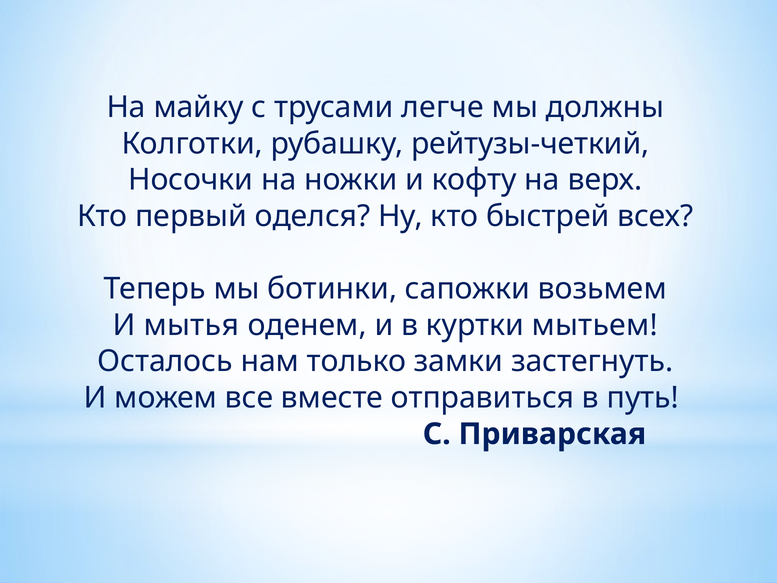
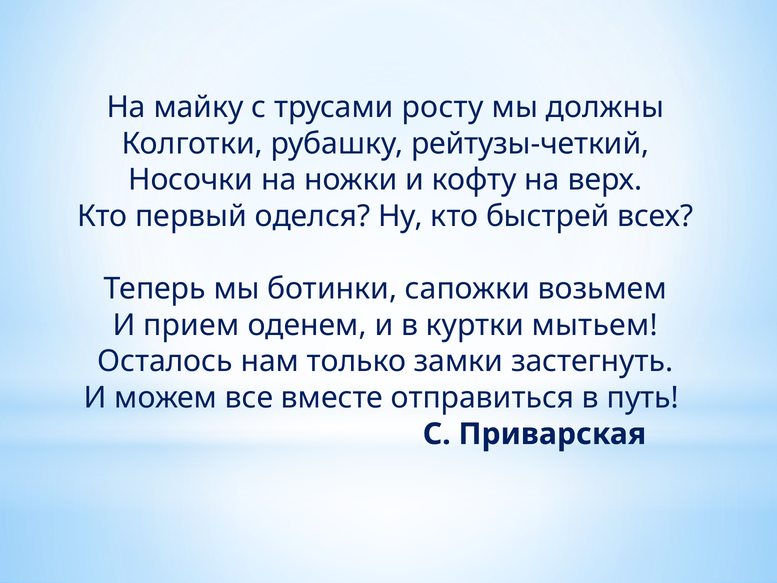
легче: легче -> росту
мытья: мытья -> прием
